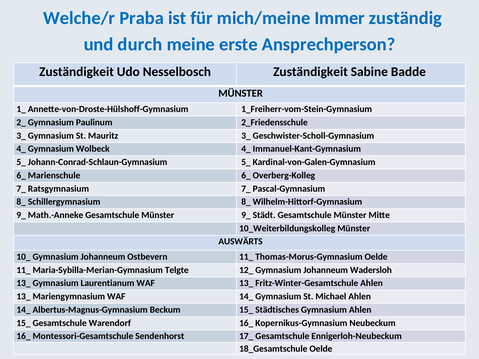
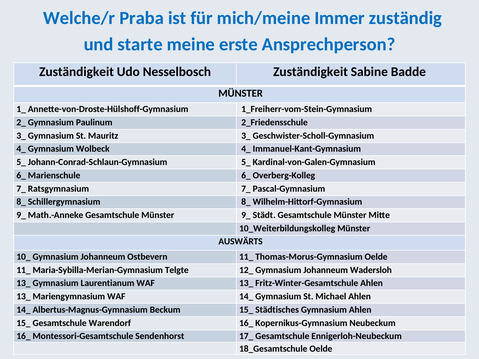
durch: durch -> starte
